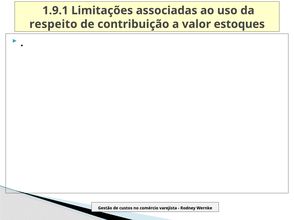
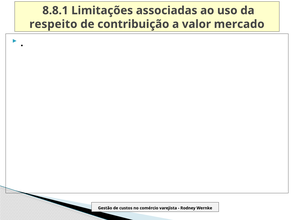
1.9.1: 1.9.1 -> 8.8.1
estoques: estoques -> mercado
